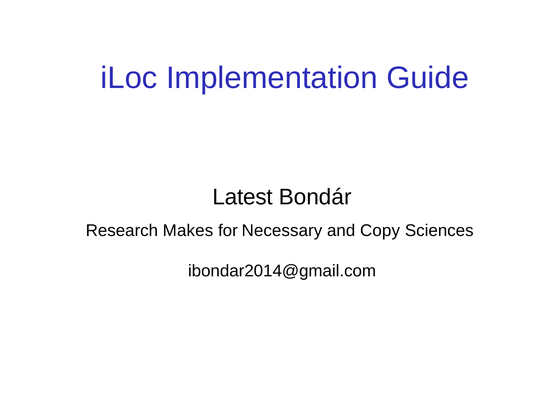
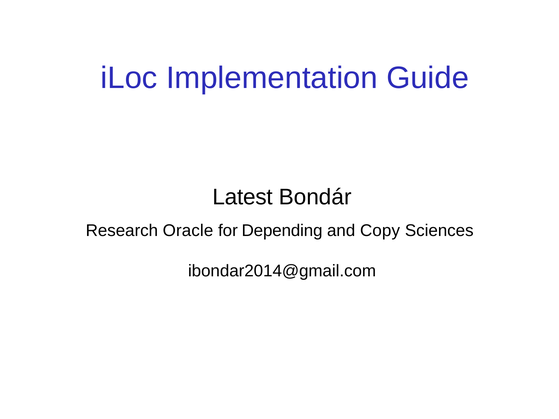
Makes: Makes -> Oracle
Necessary: Necessary -> Depending
